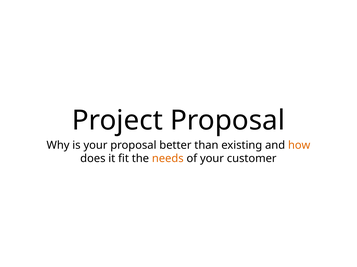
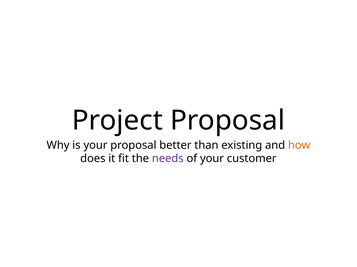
needs colour: orange -> purple
